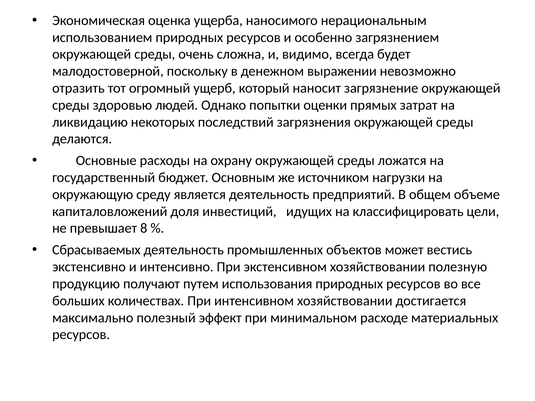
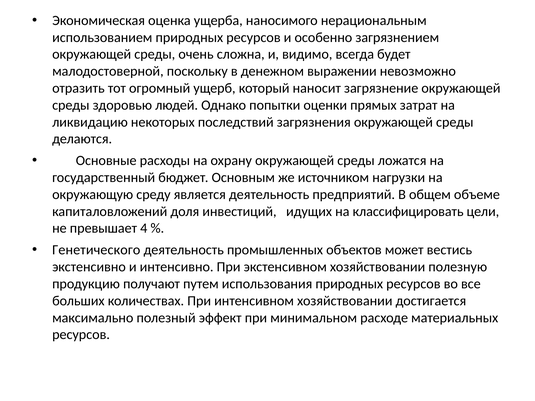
8: 8 -> 4
Сбрасываемых: Сбрасываемых -> Генетического
